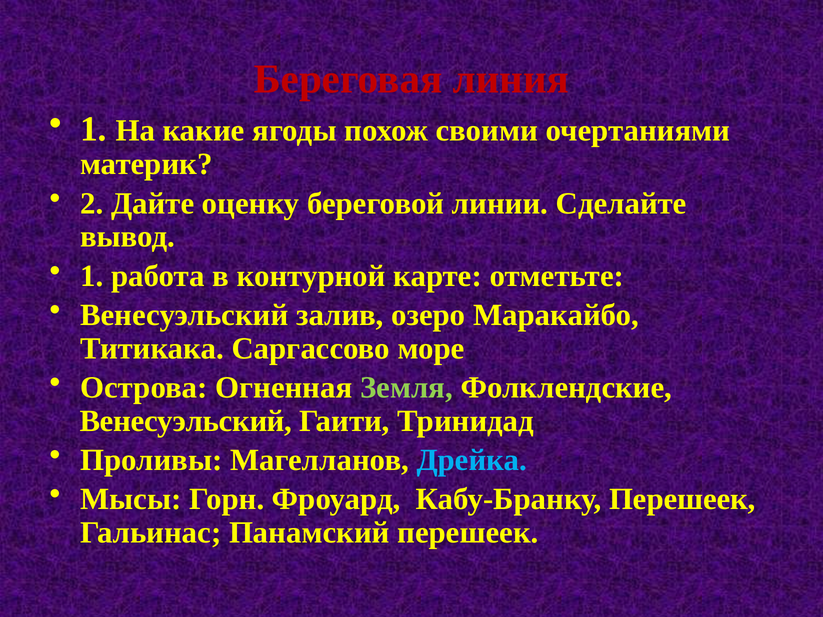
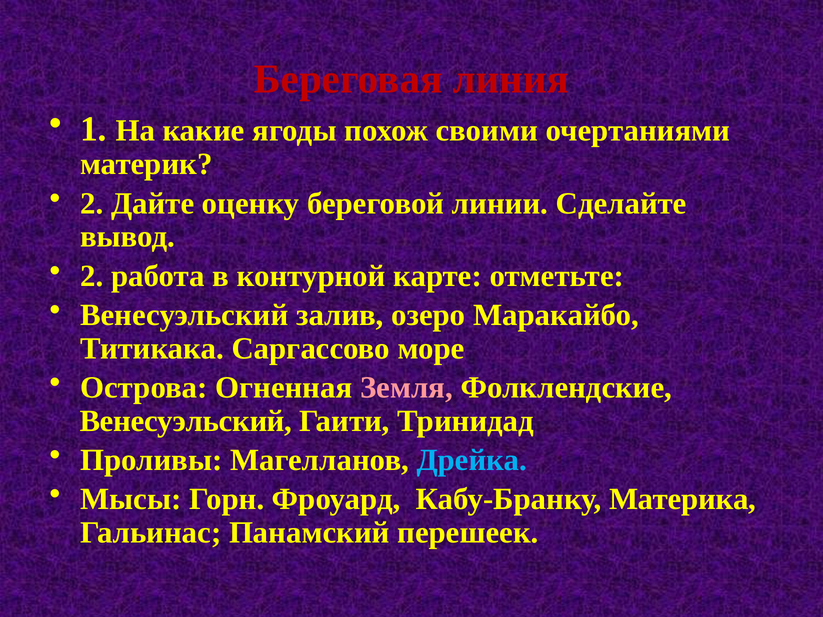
1 at (92, 276): 1 -> 2
Земля colour: light green -> pink
Кабу-Бранку Перешеек: Перешеек -> Материка
